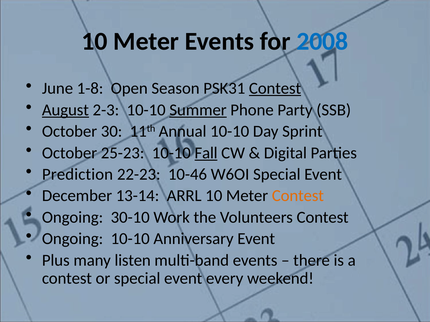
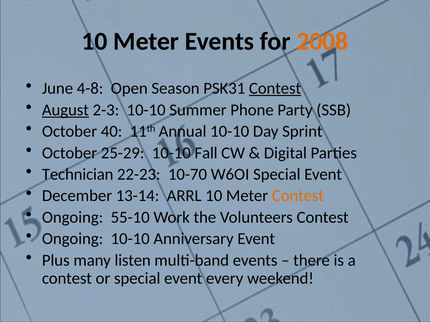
2008 colour: blue -> orange
1-8: 1-8 -> 4-8
Summer underline: present -> none
30: 30 -> 40
25-23: 25-23 -> 25-29
Fall underline: present -> none
Prediction: Prediction -> Technician
10-46: 10-46 -> 10-70
30-10: 30-10 -> 55-10
